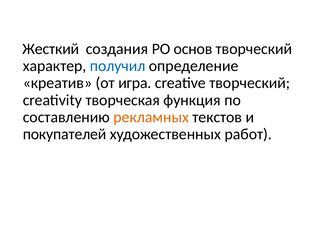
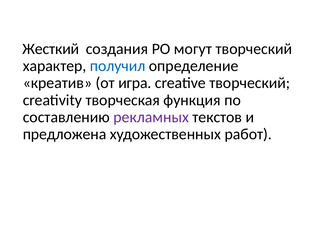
основ: основ -> могут
рекламных colour: orange -> purple
покупателей: покупателей -> предложена
